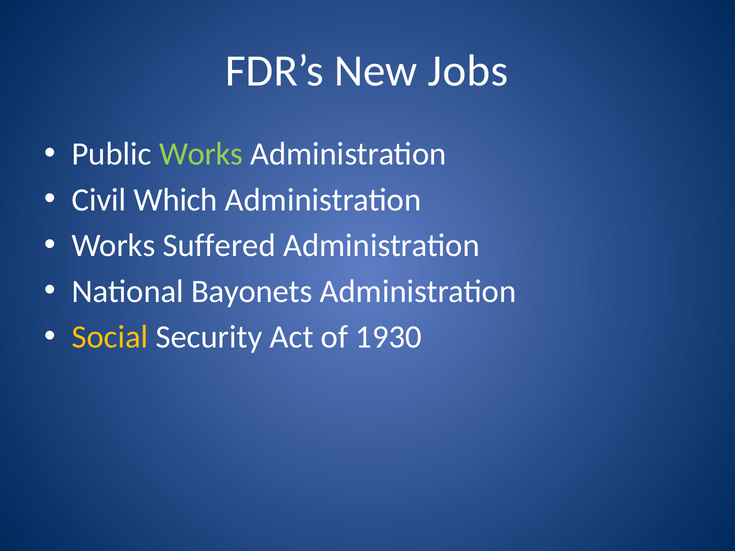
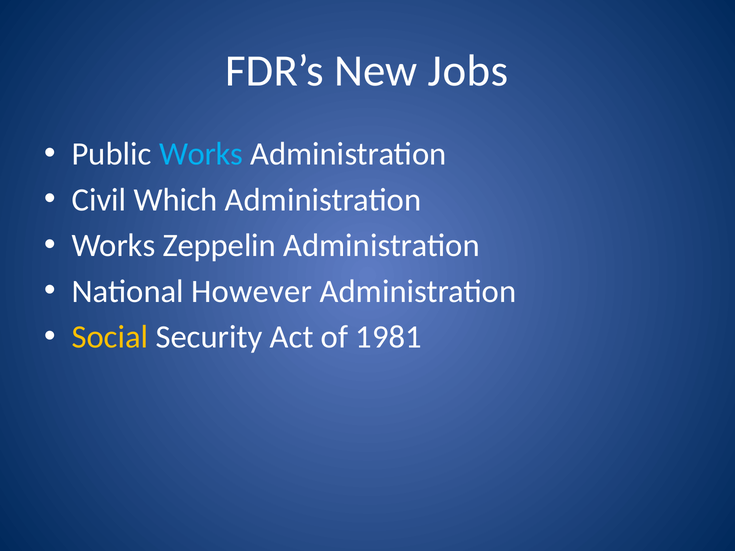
Works at (201, 154) colour: light green -> light blue
Suffered: Suffered -> Zeppelin
Bayonets: Bayonets -> However
1930: 1930 -> 1981
